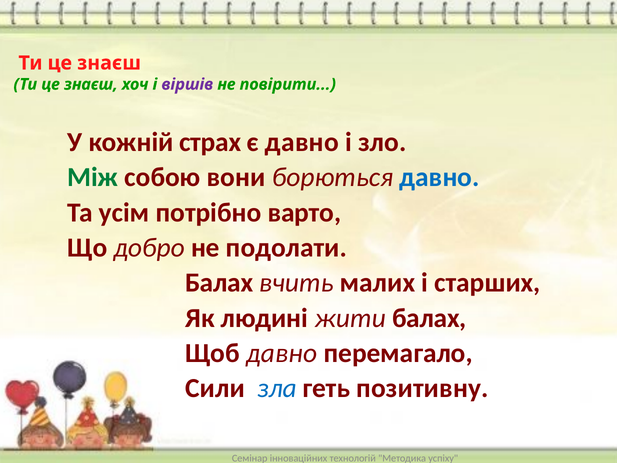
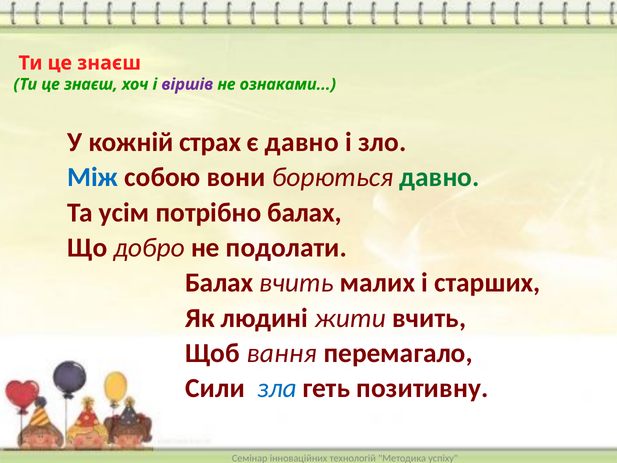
повірити: повірити -> ознаками
Між colour: green -> blue
давно at (440, 177) colour: blue -> green
потрібно варто: варто -> балах
жити балах: балах -> вчить
Щоб давно: давно -> вання
